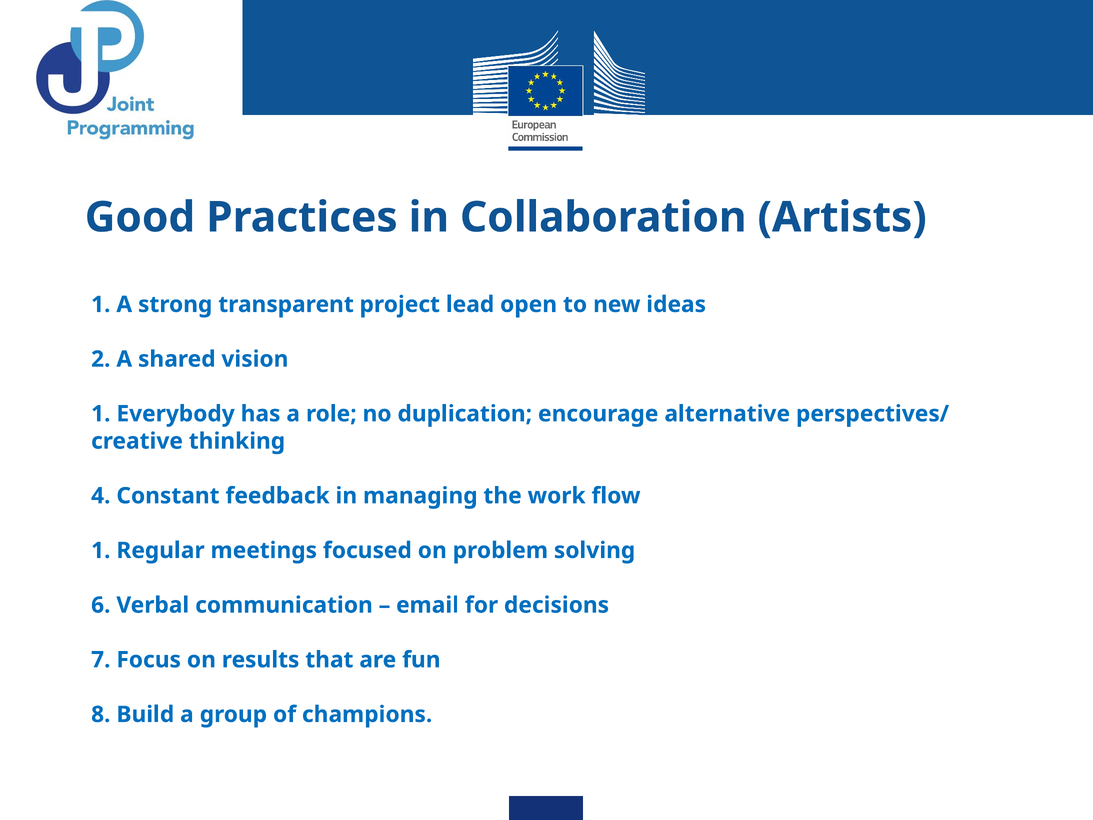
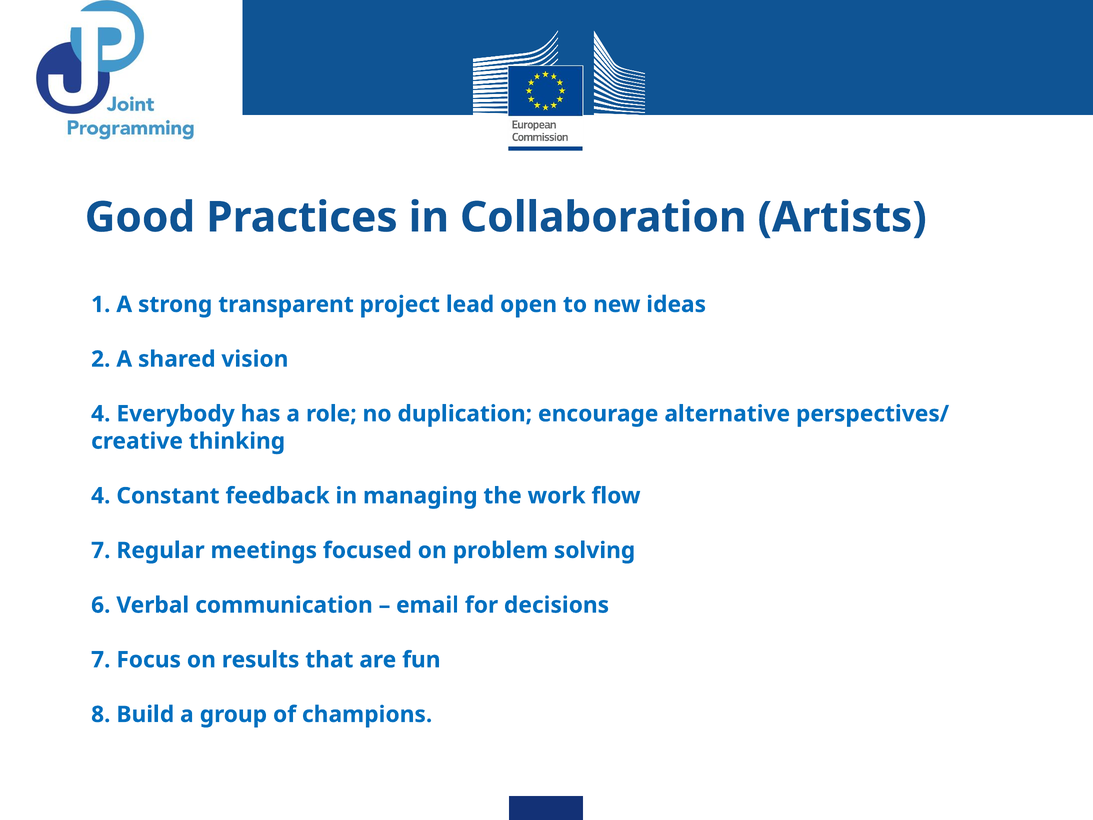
1 at (101, 414): 1 -> 4
1 at (101, 550): 1 -> 7
